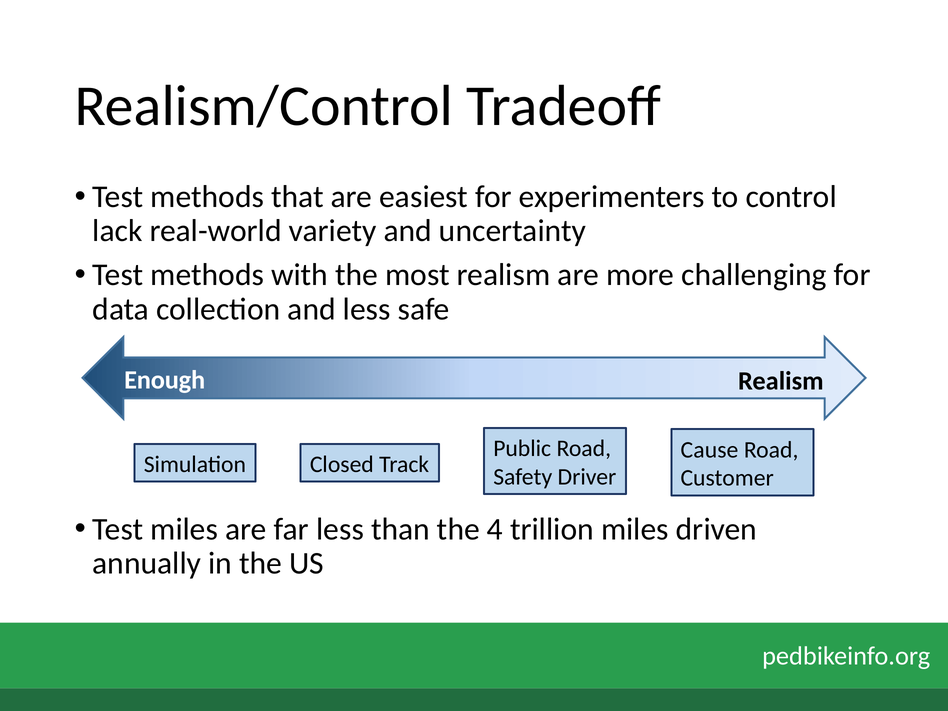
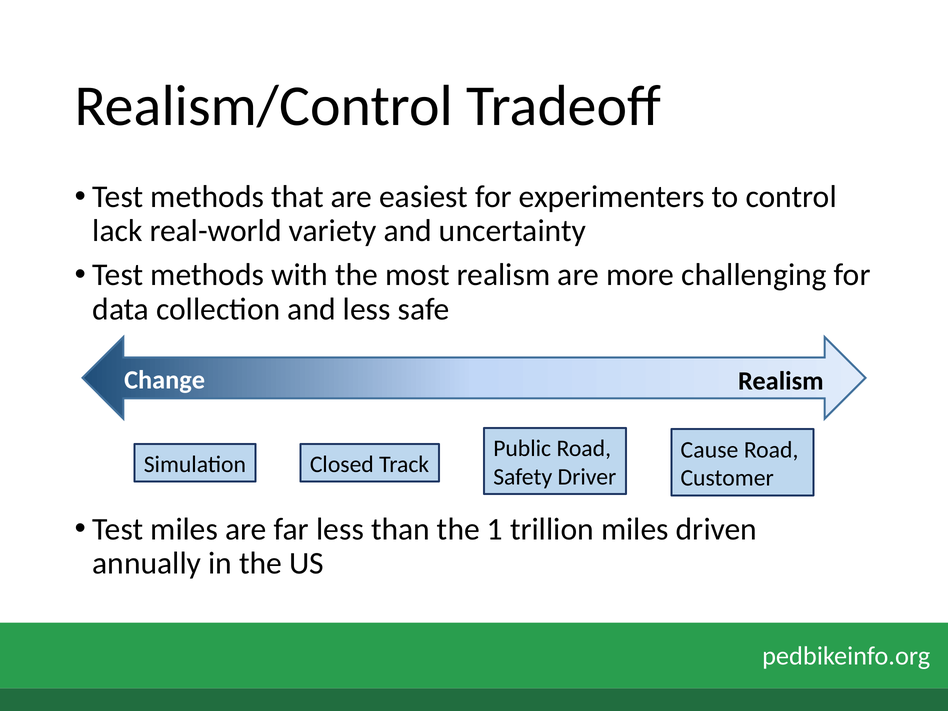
Enough: Enough -> Change
4: 4 -> 1
